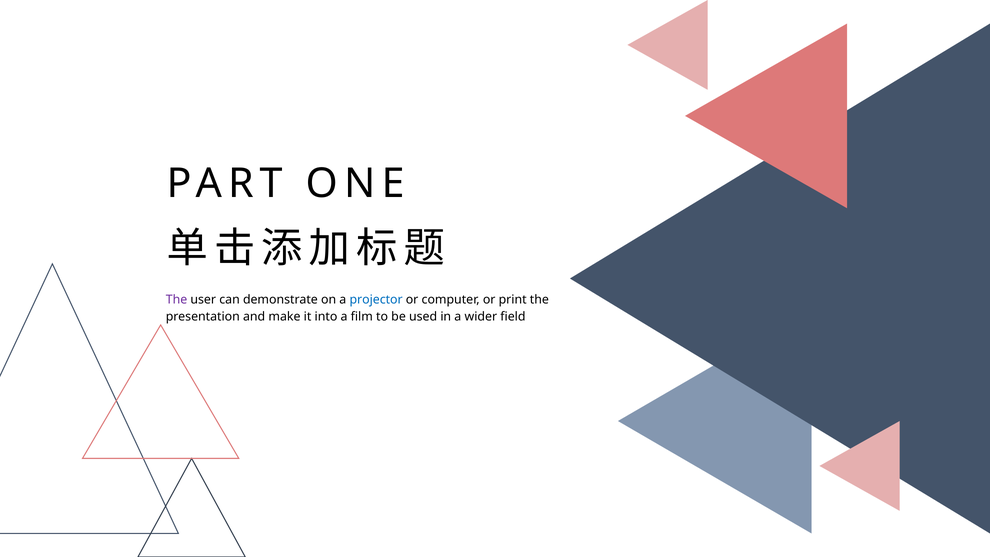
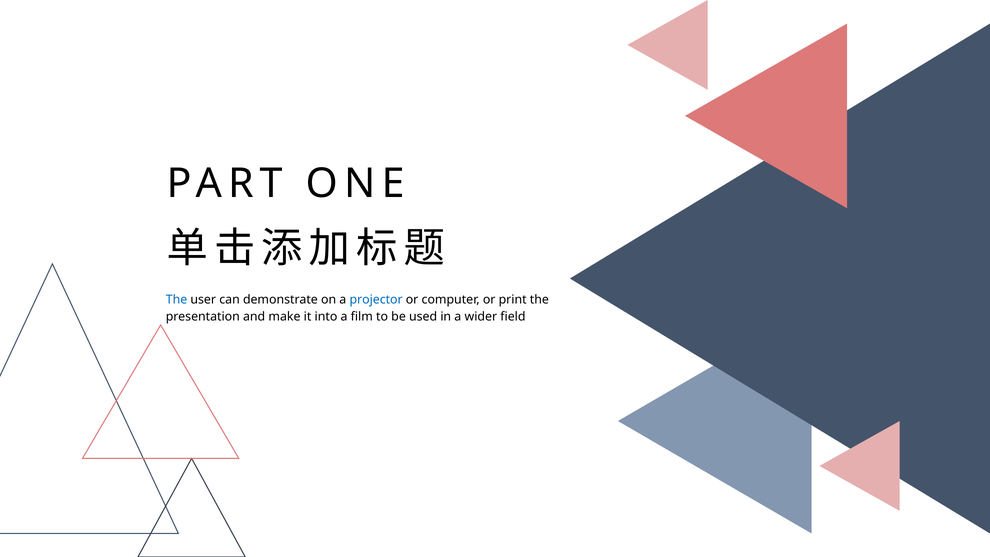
The at (177, 300) colour: purple -> blue
